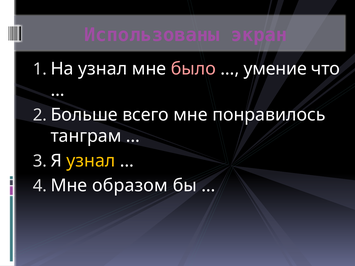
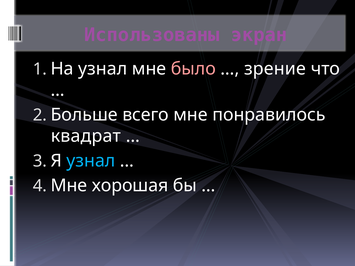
умение: умение -> зрение
танграм: танграм -> квадрат
узнал at (91, 161) colour: yellow -> light blue
образом: образом -> хорошая
